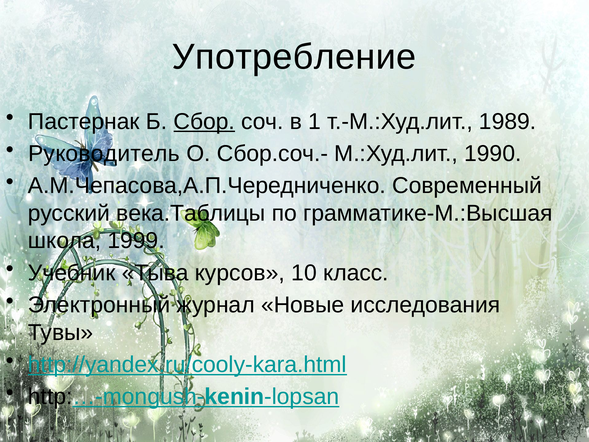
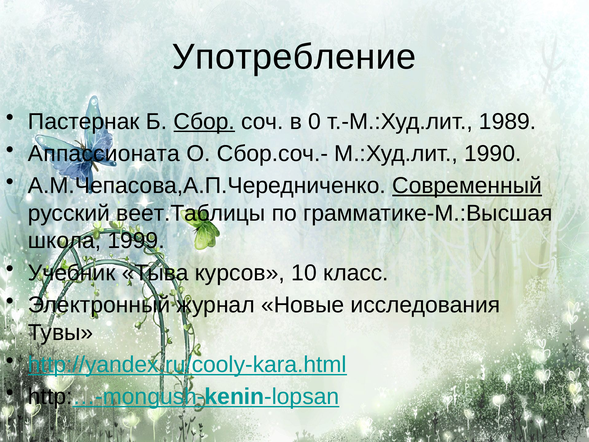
1: 1 -> 0
Руководитель: Руководитель -> Аппассионата
Современный underline: none -> present
века.Таблицы: века.Таблицы -> веет.Таблицы
